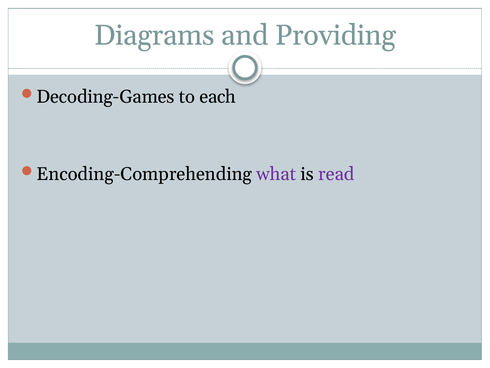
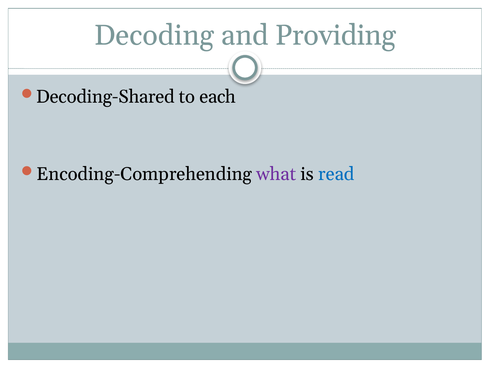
Diagrams: Diagrams -> Decoding
Decoding-Games: Decoding-Games -> Decoding-Shared
read colour: purple -> blue
